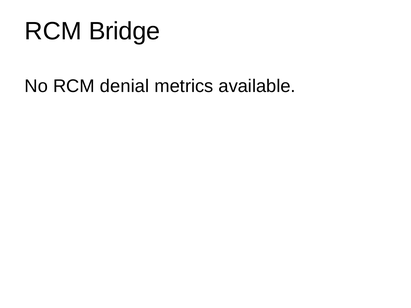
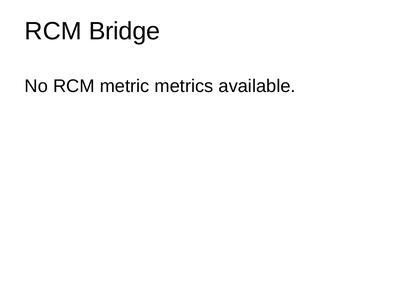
denial: denial -> metric
